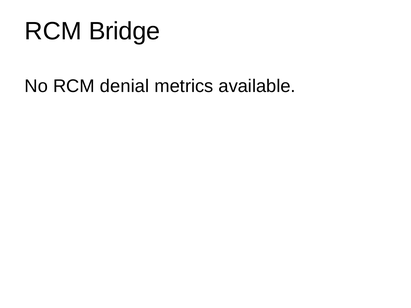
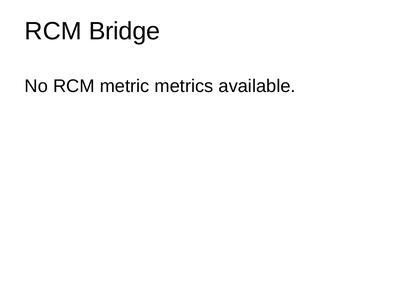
denial: denial -> metric
